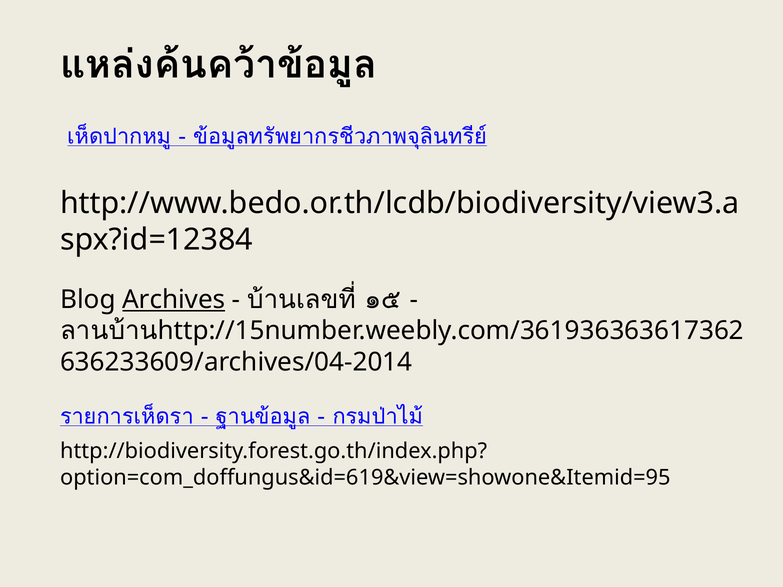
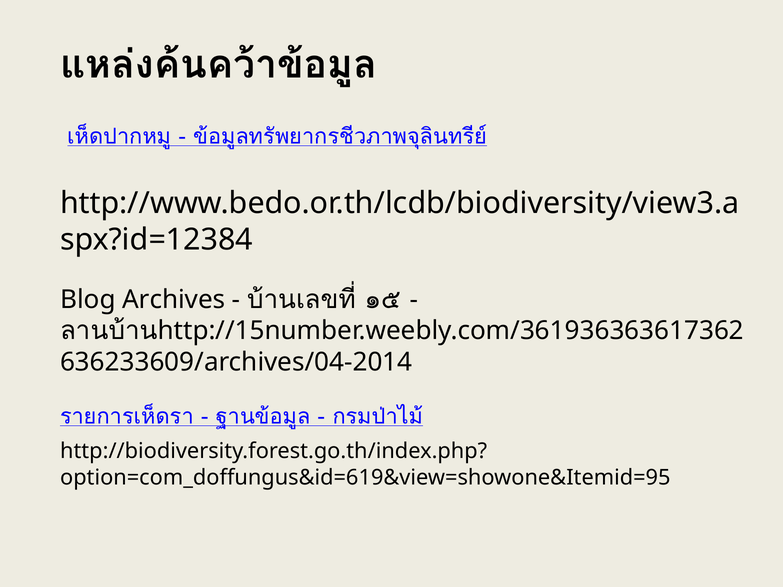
Archives underline: present -> none
